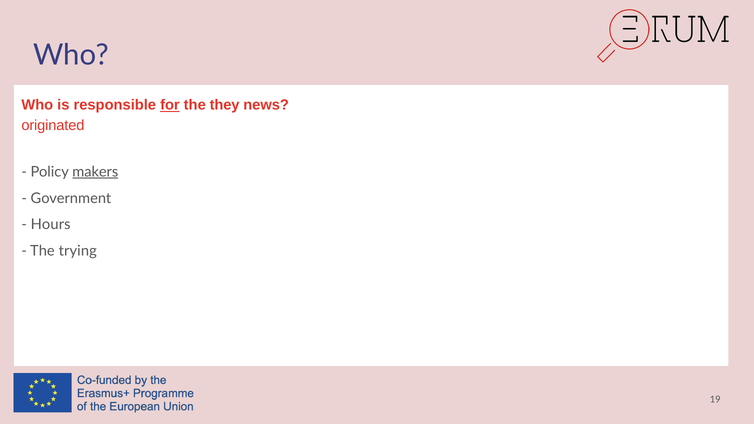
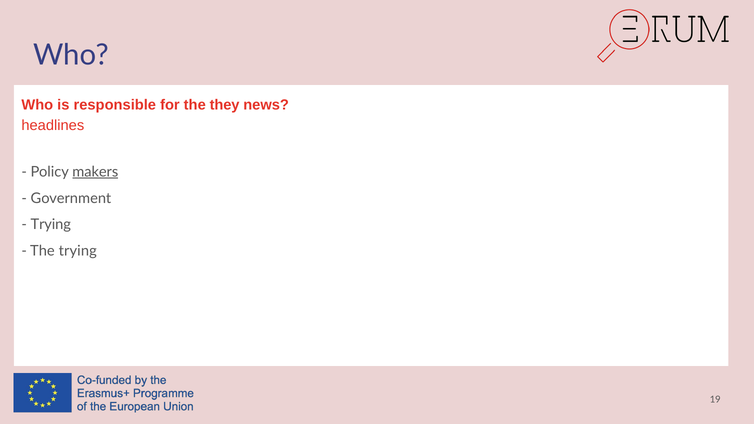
for underline: present -> none
originated: originated -> headlines
Hours at (51, 225): Hours -> Trying
